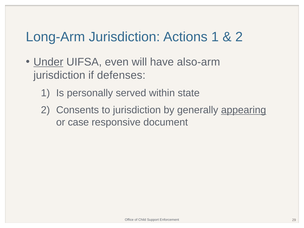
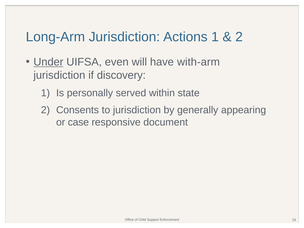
also-arm: also-arm -> with-arm
defenses: defenses -> discovery
appearing underline: present -> none
